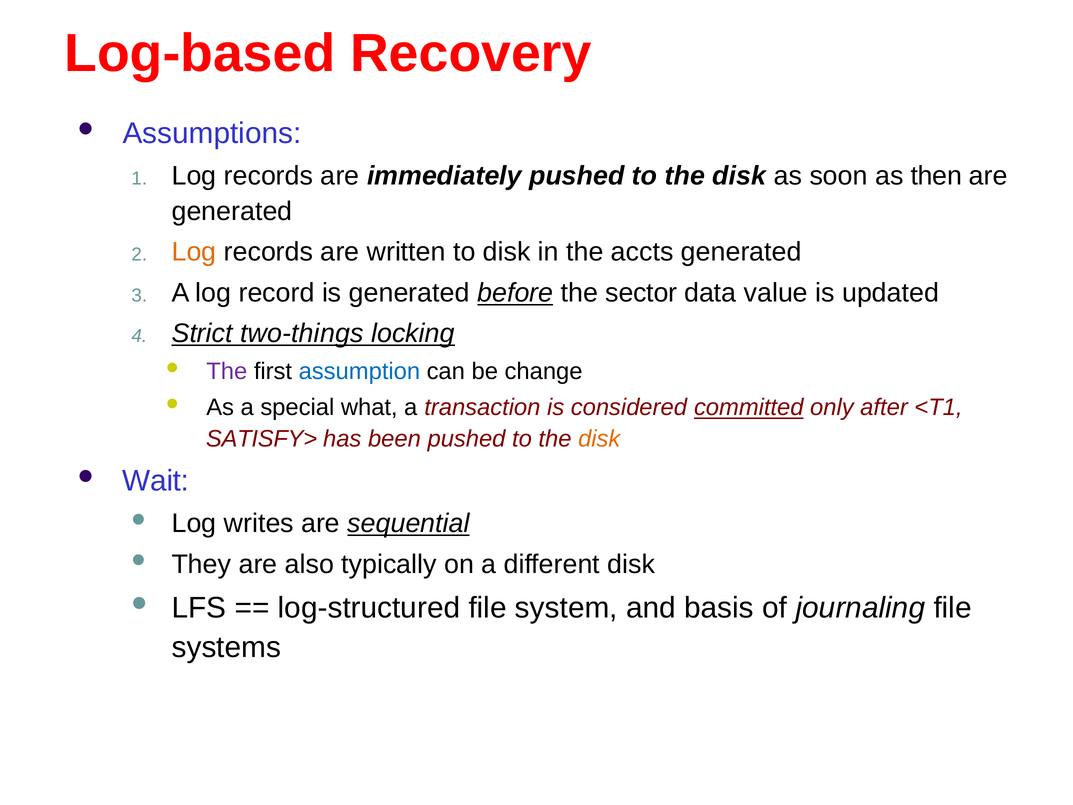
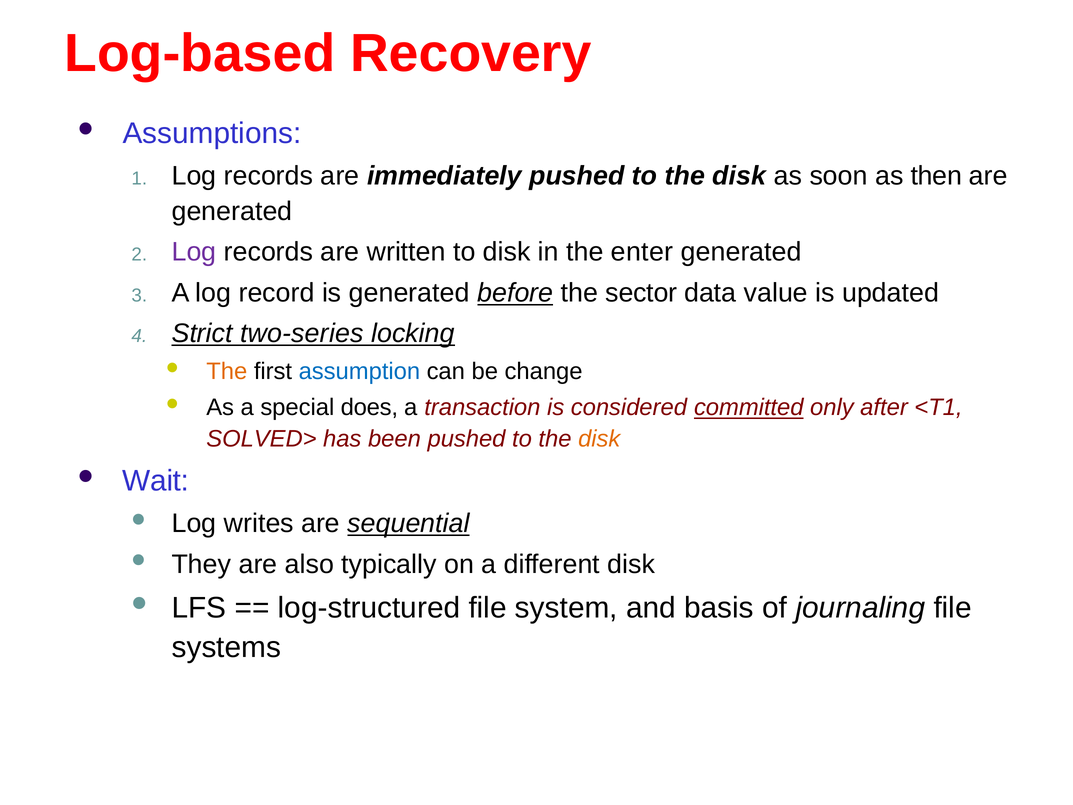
Log at (194, 252) colour: orange -> purple
accts: accts -> enter
two-things: two-things -> two-series
The at (227, 371) colour: purple -> orange
what: what -> does
SATISFY>: SATISFY> -> SOLVED>
